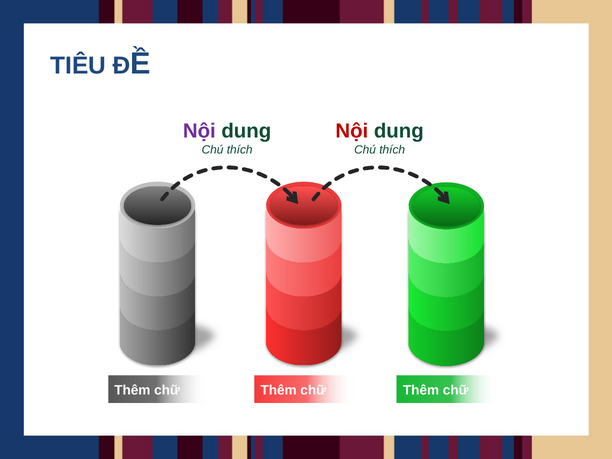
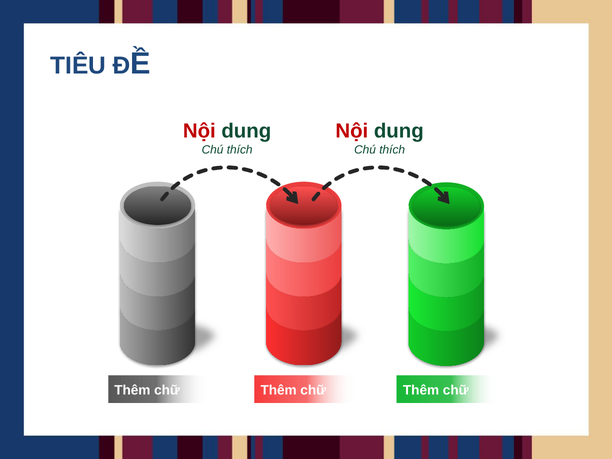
Nội at (199, 131) colour: purple -> red
